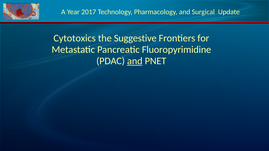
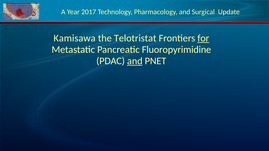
Cytotoxics: Cytotoxics -> Kamisawa
Suggestive: Suggestive -> Telotristat
for underline: none -> present
